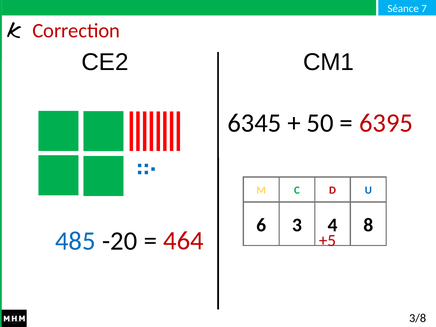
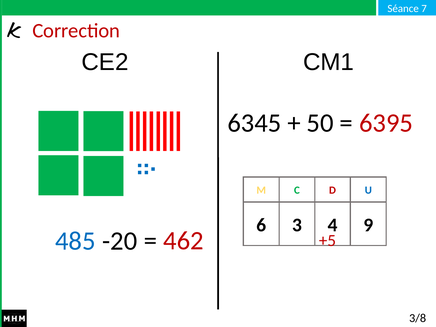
8: 8 -> 9
464: 464 -> 462
